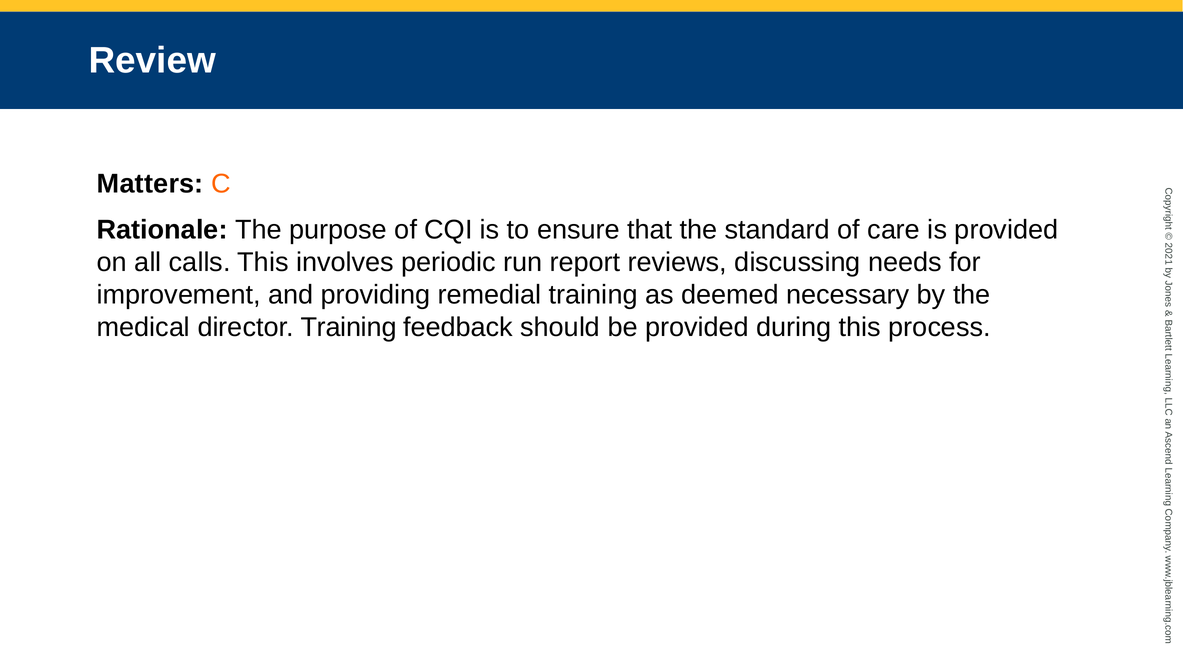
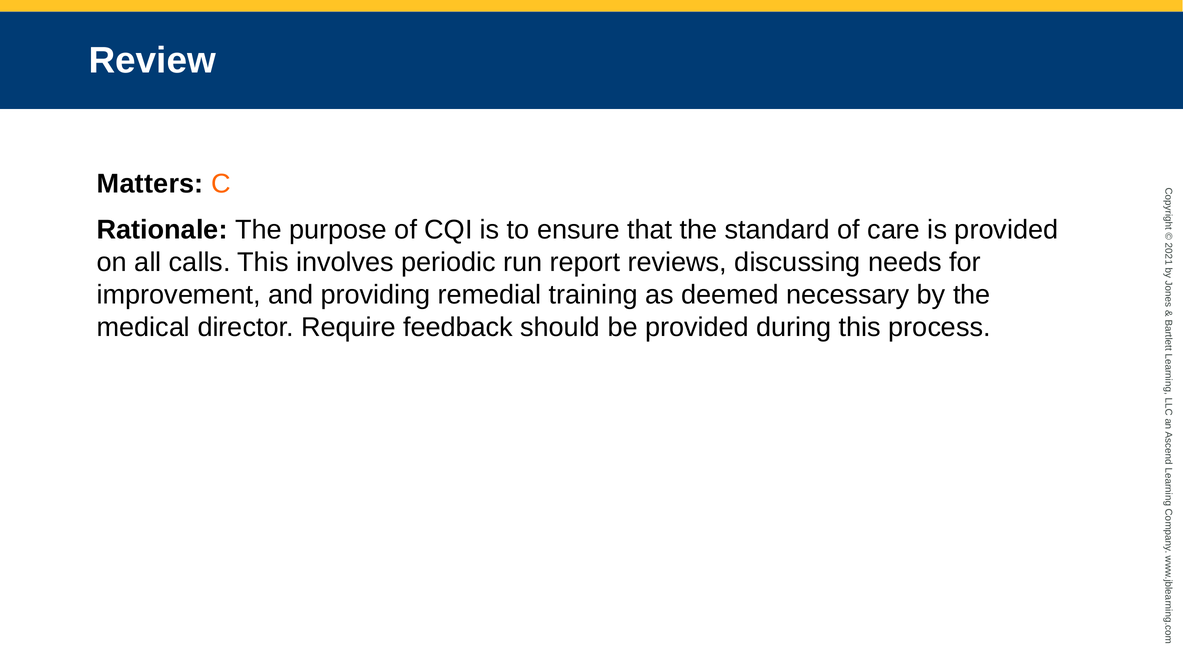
director Training: Training -> Require
